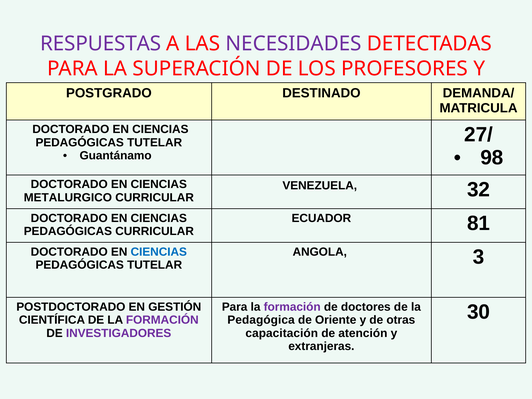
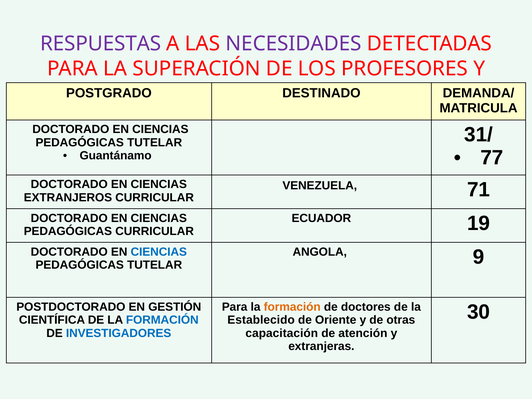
27/: 27/ -> 31/
98: 98 -> 77
32: 32 -> 71
METALURGICO: METALURGICO -> EXTRANJEROS
81: 81 -> 19
3: 3 -> 9
formación at (292, 307) colour: purple -> orange
FORMACIÓN at (162, 320) colour: purple -> blue
Pedagógica: Pedagógica -> Establecido
INVESTIGADORES colour: purple -> blue
